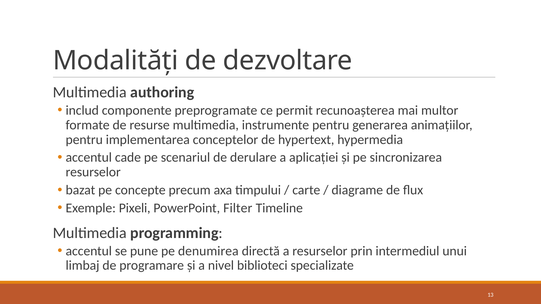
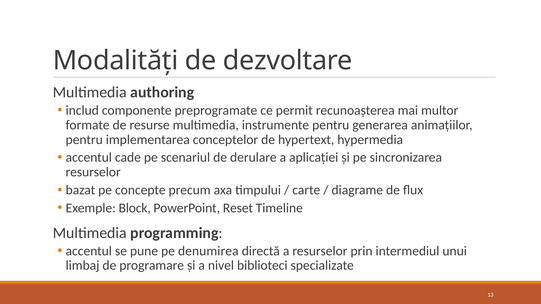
Pixeli: Pixeli -> Block
Filter: Filter -> Reset
